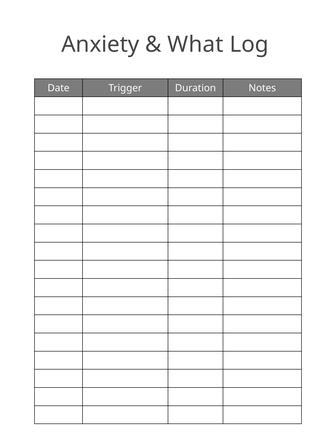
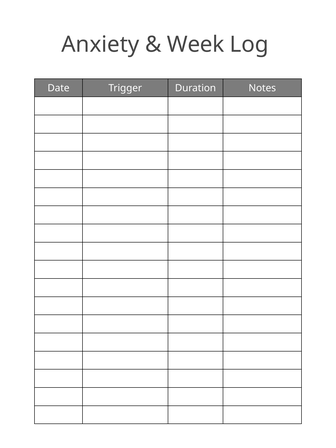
What: What -> Week
